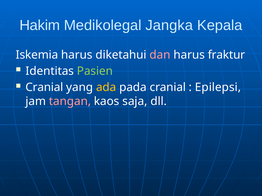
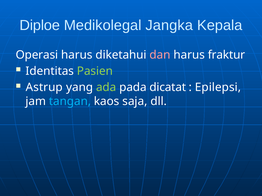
Hakim: Hakim -> Diploe
Iskemia: Iskemia -> Operasi
Cranial at (44, 88): Cranial -> Astrup
ada colour: yellow -> light green
pada cranial: cranial -> dicatat
tangan colour: pink -> light blue
